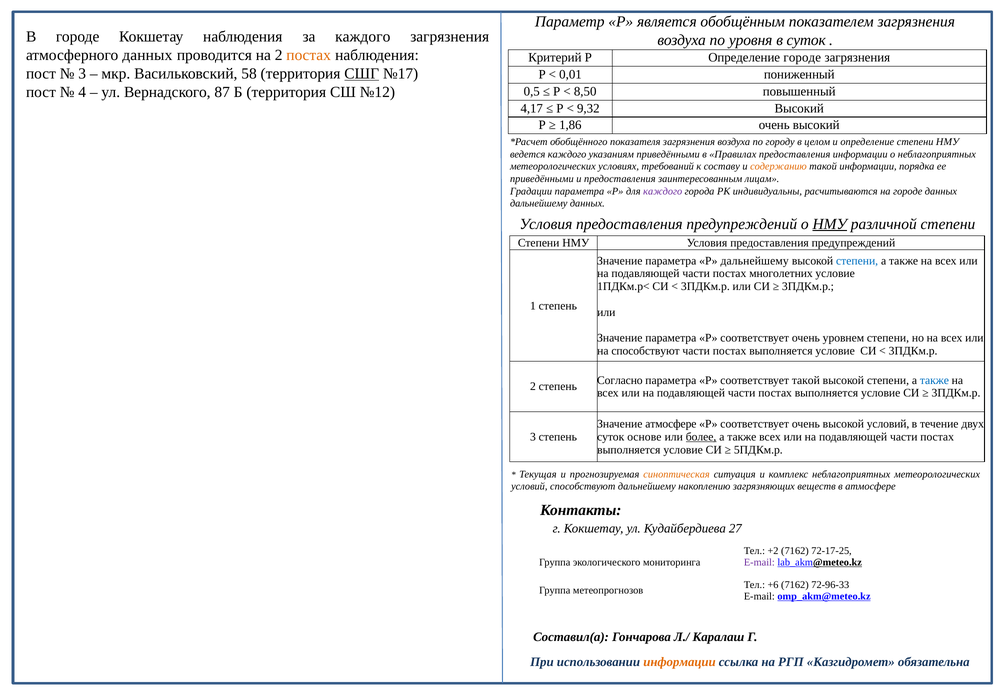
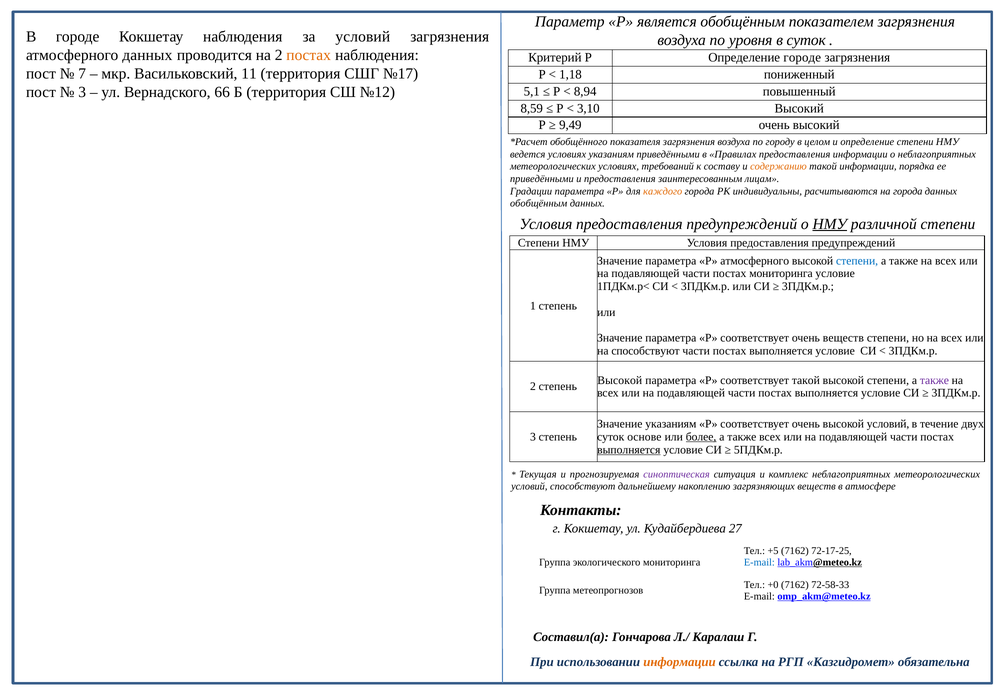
за каждого: каждого -> условий
3 at (82, 74): 3 -> 7
58: 58 -> 11
СШГ underline: present -> none
0,01: 0,01 -> 1,18
4 at (82, 92): 4 -> 3
87: 87 -> 66
0,5: 0,5 -> 5,1
8,50: 8,50 -> 8,94
4,17: 4,17 -> 8,59
9,32: 9,32 -> 3,10
1,86: 1,86 -> 9,49
ведется каждого: каждого -> условиях
каждого at (663, 191) colour: purple -> orange
на городе: городе -> города
дальнейшему at (539, 204): дальнейшему -> обобщённым
Р дальнейшему: дальнейшему -> атмосферного
постах многолетних: многолетних -> мониторинга
очень уровнем: уровнем -> веществ
Согласно at (620, 381): Согласно -> Высокой
также at (934, 381) colour: blue -> purple
Значение атмосфере: атмосфере -> указаниям
выполняется at (629, 450) underline: none -> present
синоптическая colour: orange -> purple
+2: +2 -> +5
E-mail at (759, 563) colour: purple -> blue
+6: +6 -> +0
72-96-33: 72-96-33 -> 72-58-33
